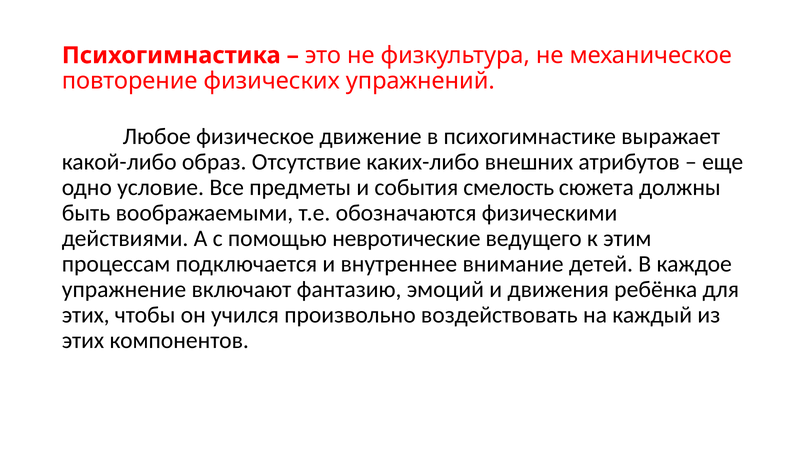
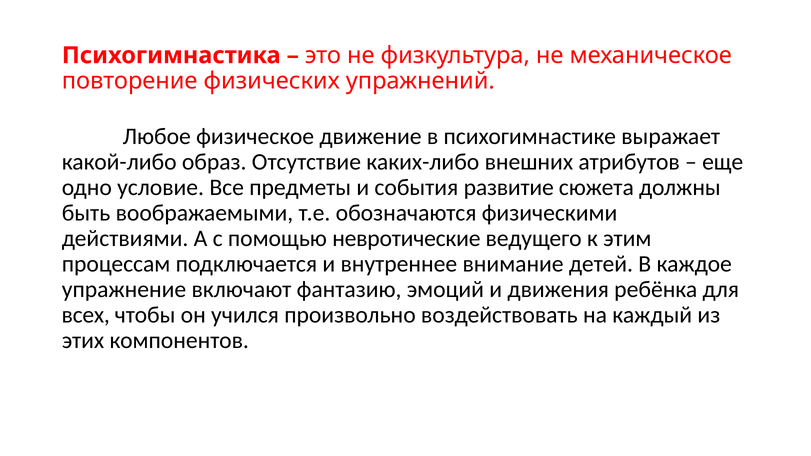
смелость: смелость -> развитие
этих at (86, 315): этих -> всех
